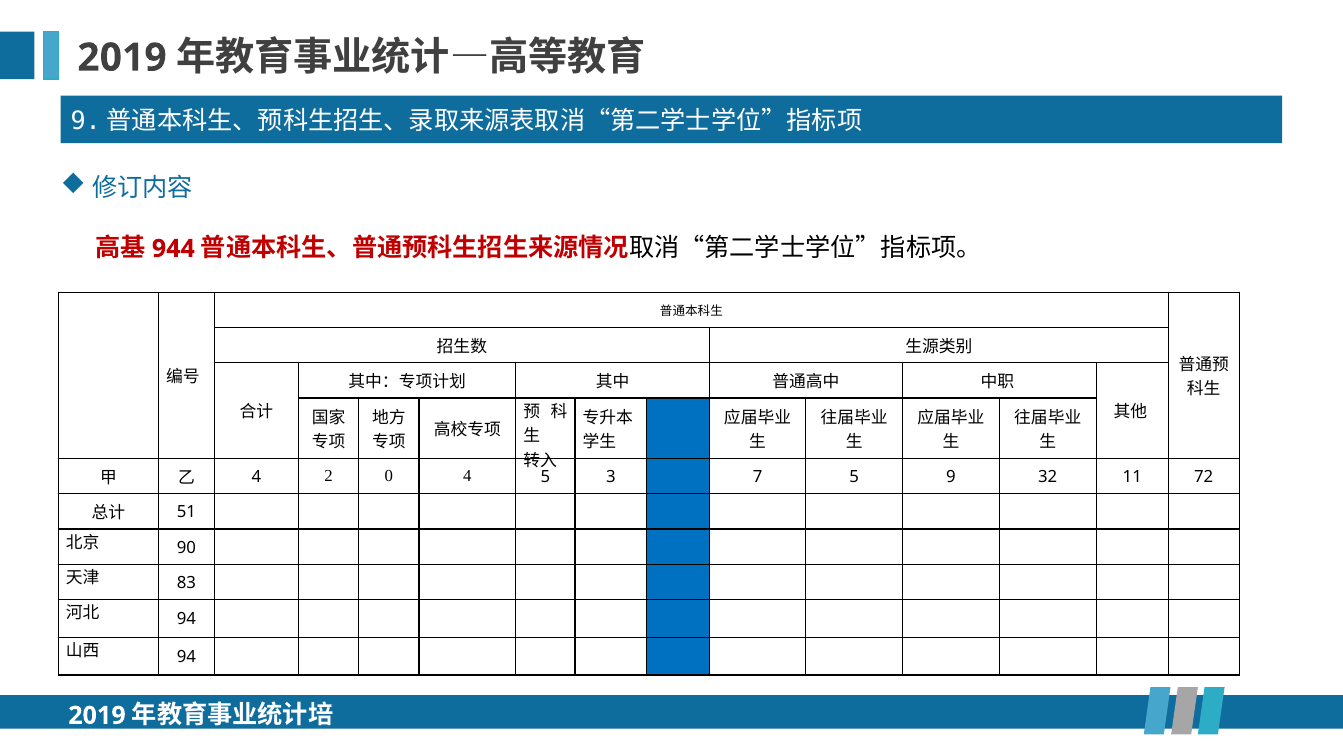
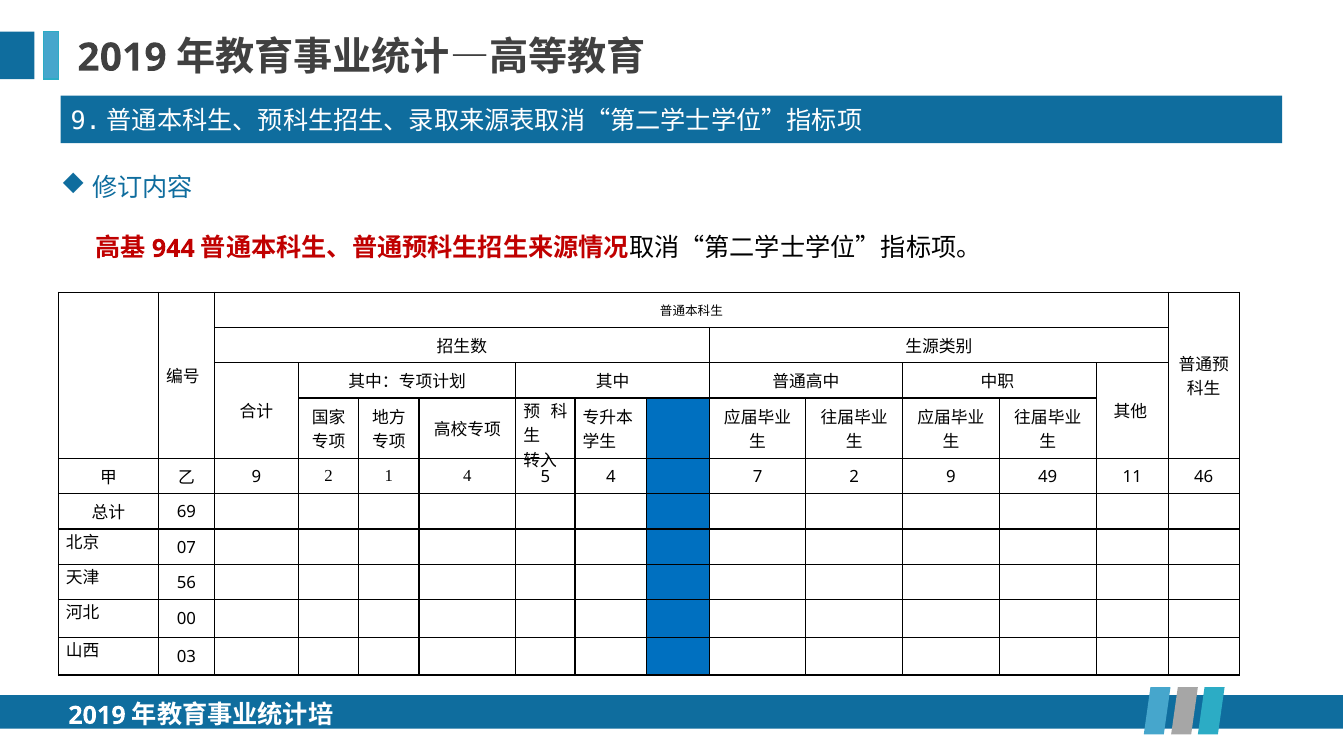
4 at (257, 477): 4 -> 9
0: 0 -> 1
5 3: 3 -> 4
7 5: 5 -> 2
32: 32 -> 49
72: 72 -> 46
51: 51 -> 69
90: 90 -> 07
83: 83 -> 56
94 at (186, 619): 94 -> 00
94 at (186, 657): 94 -> 03
